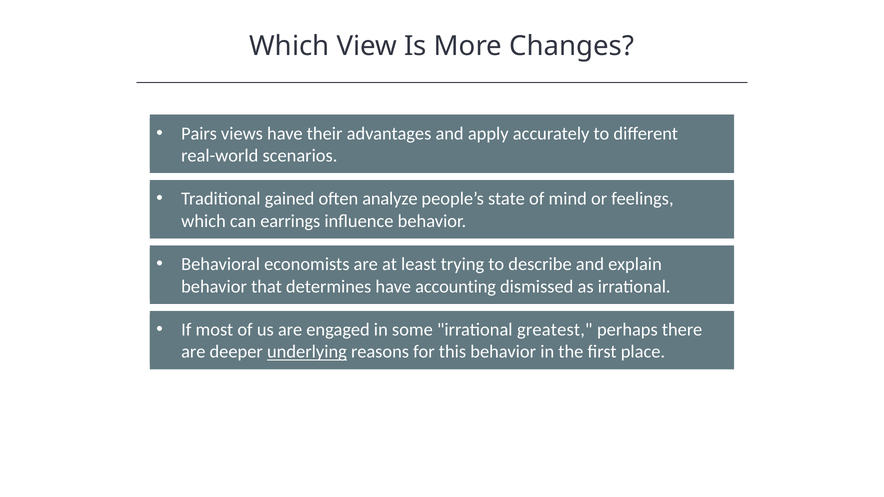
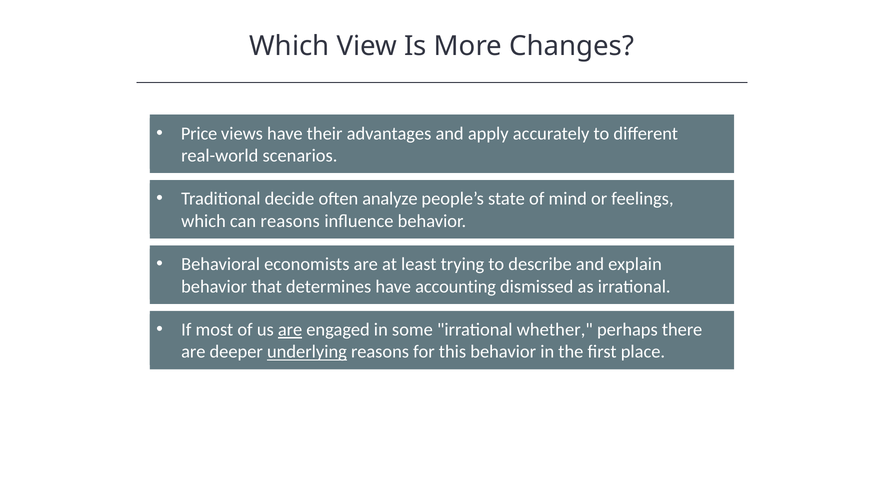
Pairs: Pairs -> Price
gained: gained -> decide
can earrings: earrings -> reasons
are at (290, 330) underline: none -> present
greatest: greatest -> whether
